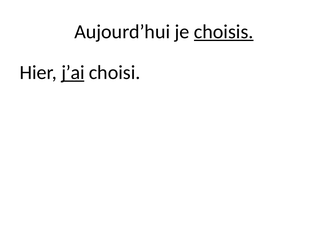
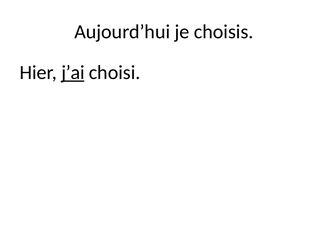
choisis underline: present -> none
